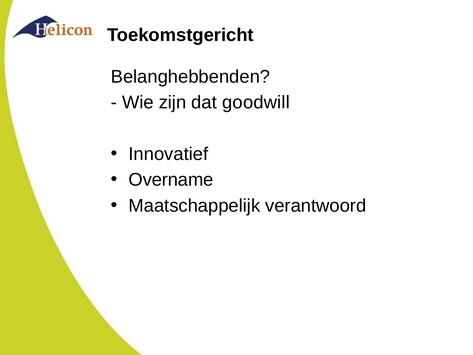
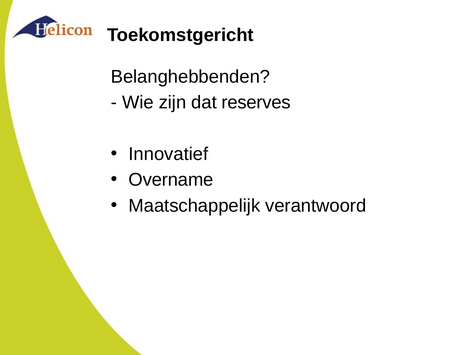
goodwill: goodwill -> reserves
